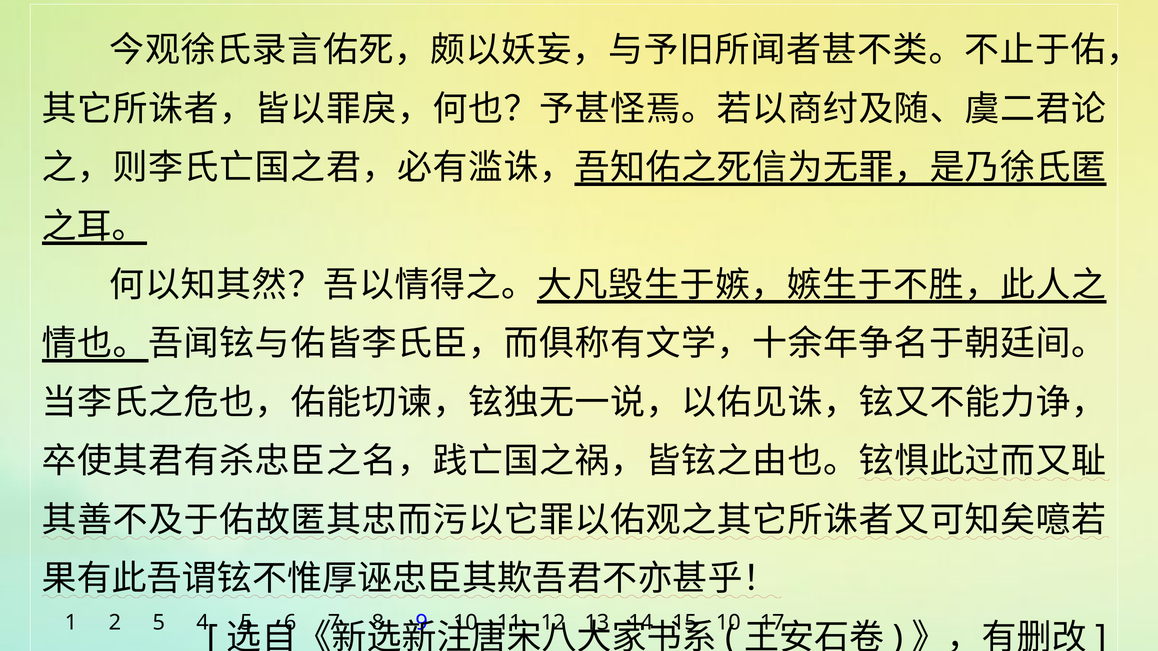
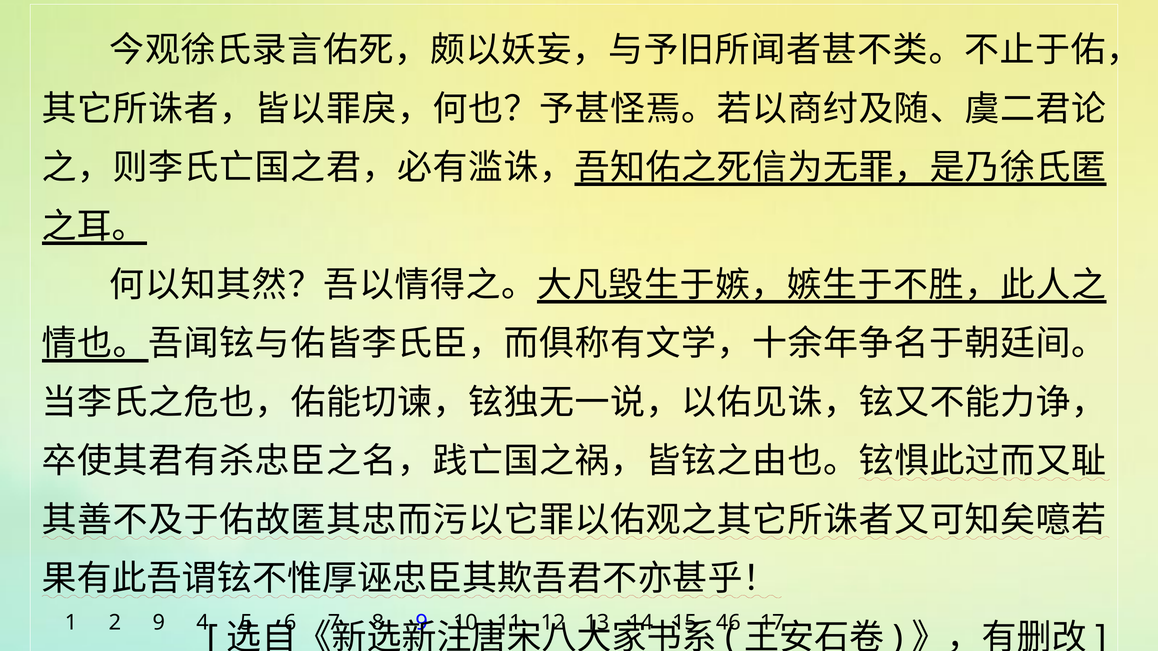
2 5: 5 -> 9
10 at (728, 623): 10 -> 46
